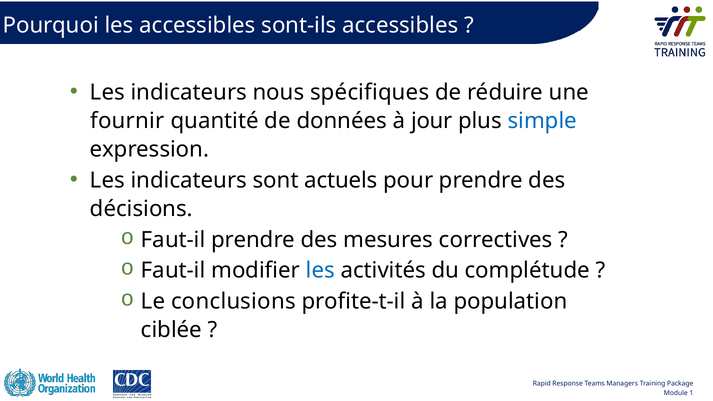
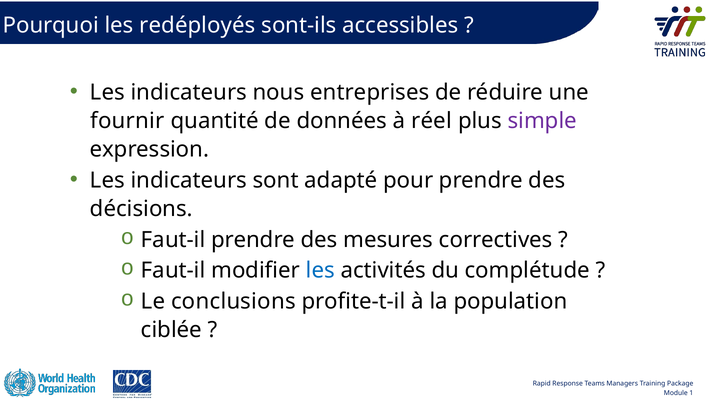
les accessibles: accessibles -> redéployés
spécifiques: spécifiques -> entreprises
jour: jour -> réel
simple colour: blue -> purple
actuels: actuels -> adapté
